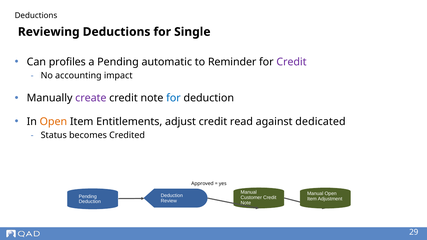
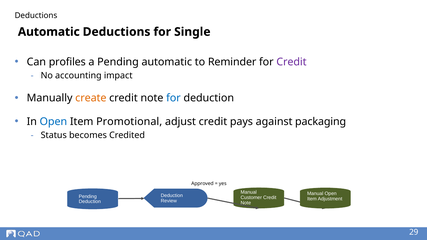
Reviewing at (49, 32): Reviewing -> Automatic
create colour: purple -> orange
Open at (53, 122) colour: orange -> blue
Entitlements: Entitlements -> Promotional
read: read -> pays
dedicated: dedicated -> packaging
